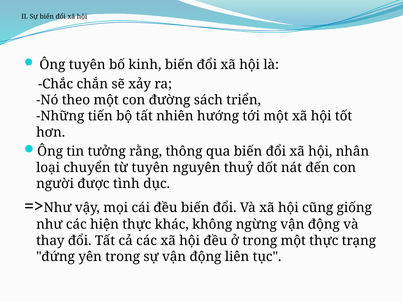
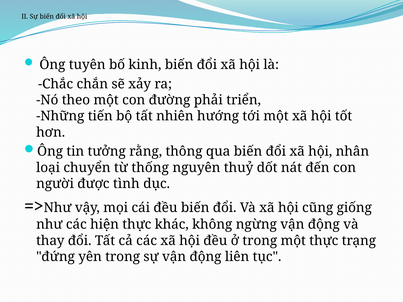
sách: sách -> phải
từ tuyên: tuyên -> thống
